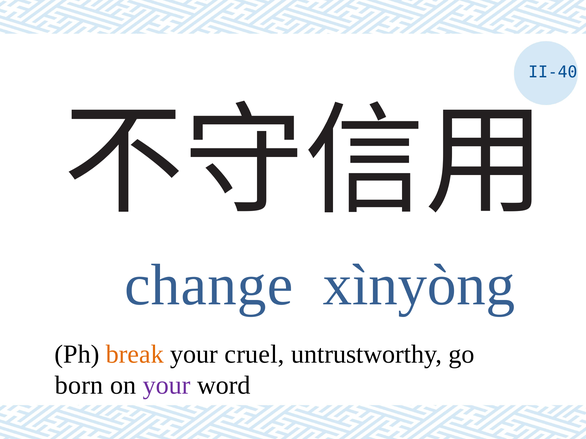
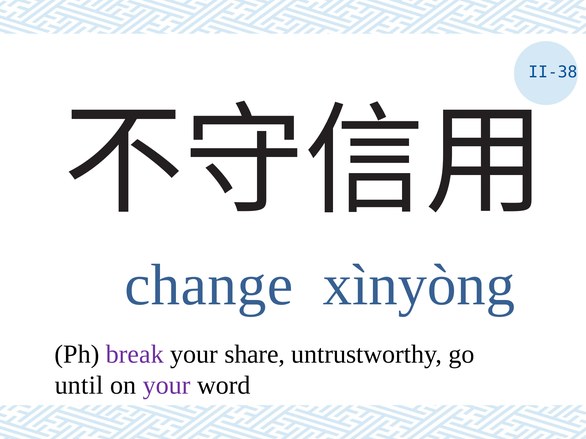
II-40: II-40 -> II-38
break colour: orange -> purple
cruel: cruel -> share
born: born -> until
